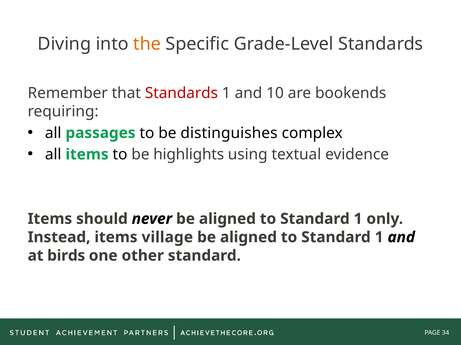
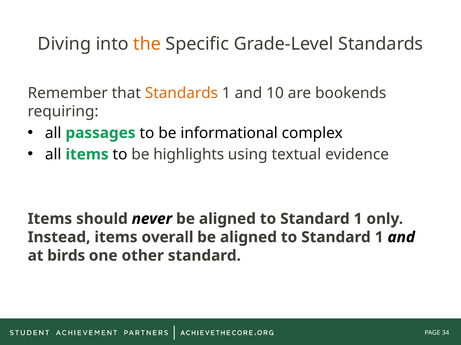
Standards at (181, 93) colour: red -> orange
distinguishes: distinguishes -> informational
village: village -> overall
